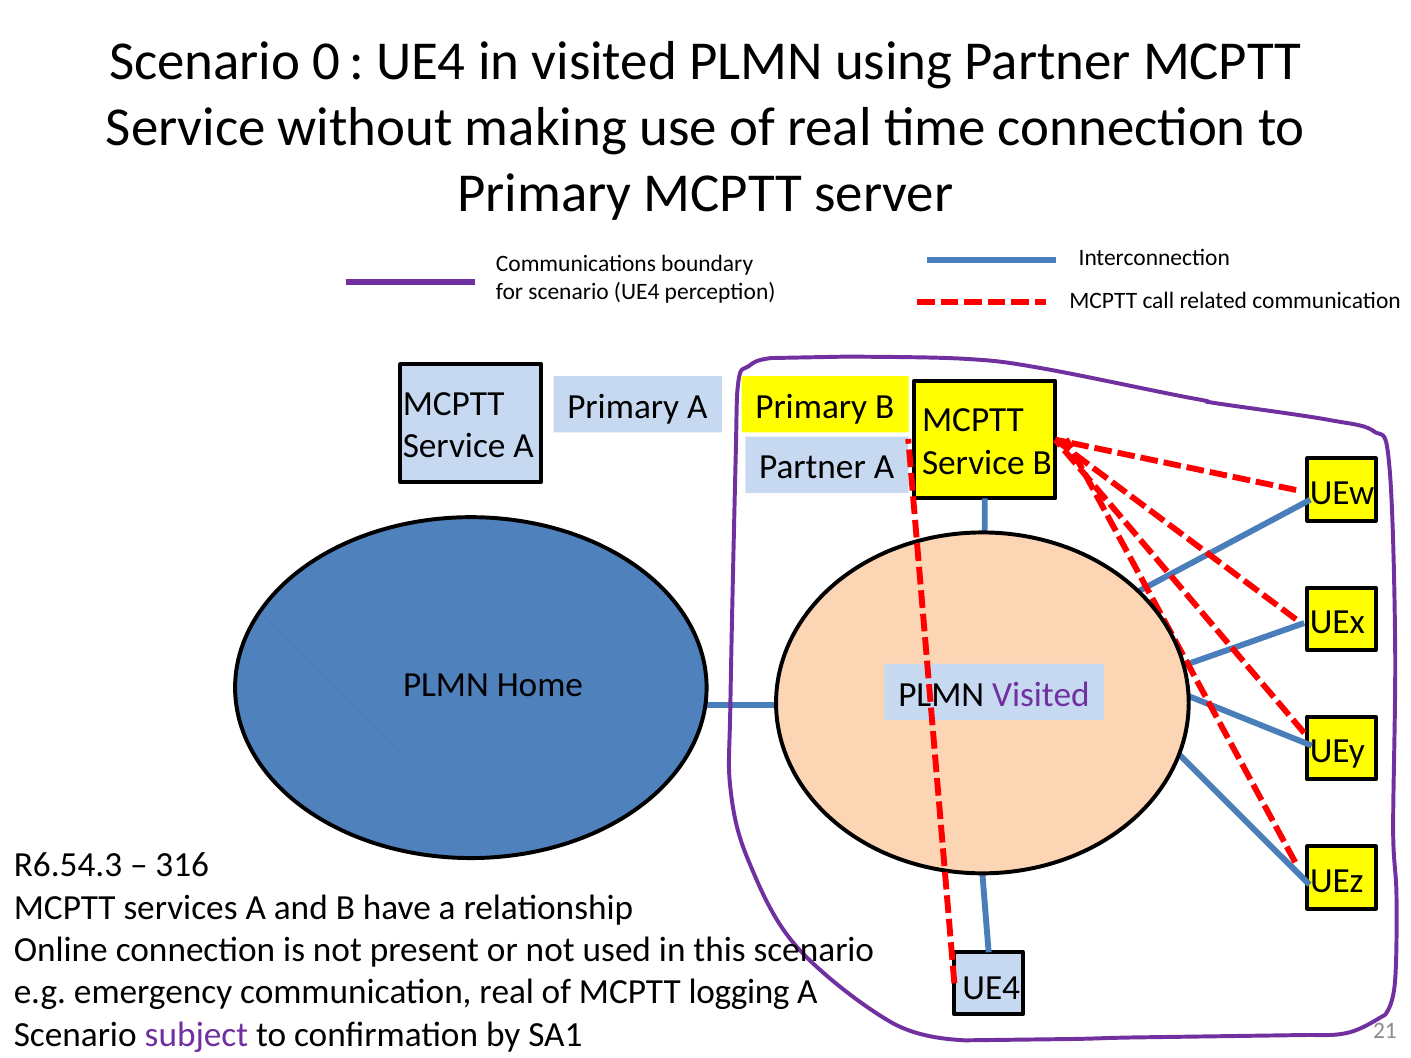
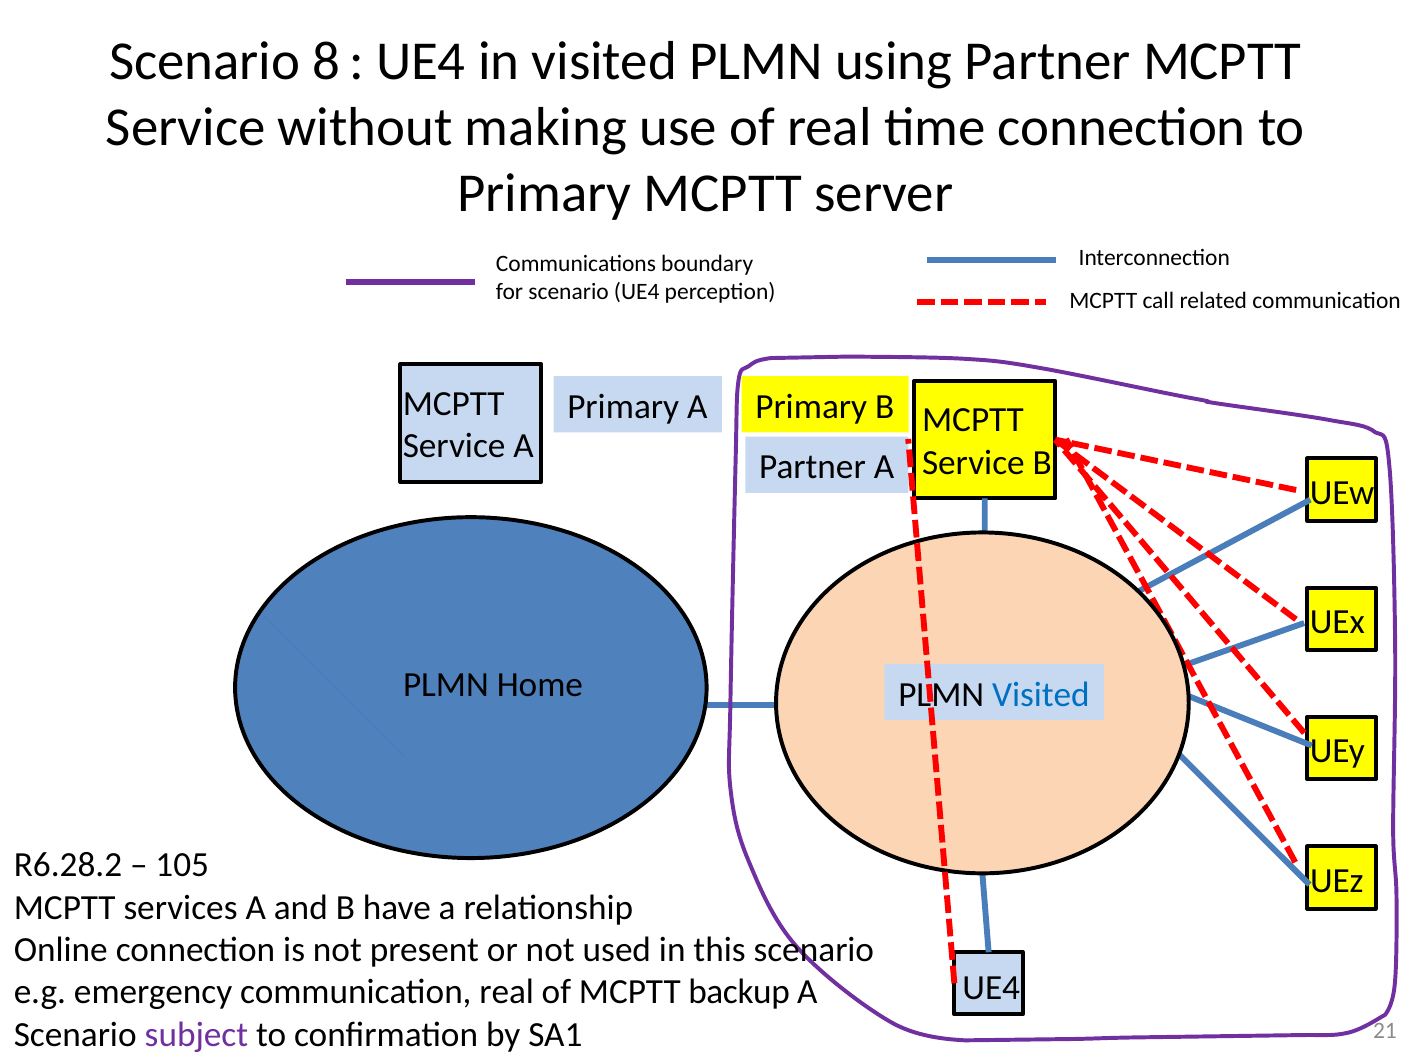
0: 0 -> 8
Visited at (1041, 695) colour: purple -> blue
R6.54.3: R6.54.3 -> R6.28.2
316: 316 -> 105
logging: logging -> backup
